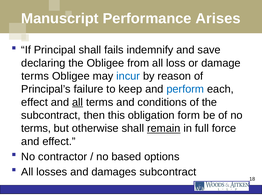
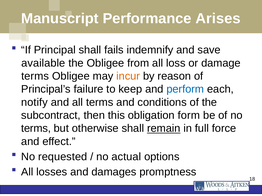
declaring: declaring -> available
incur colour: blue -> orange
effect at (35, 103): effect -> notify
all at (78, 103) underline: present -> none
contractor: contractor -> requested
based: based -> actual
damages subcontract: subcontract -> promptness
